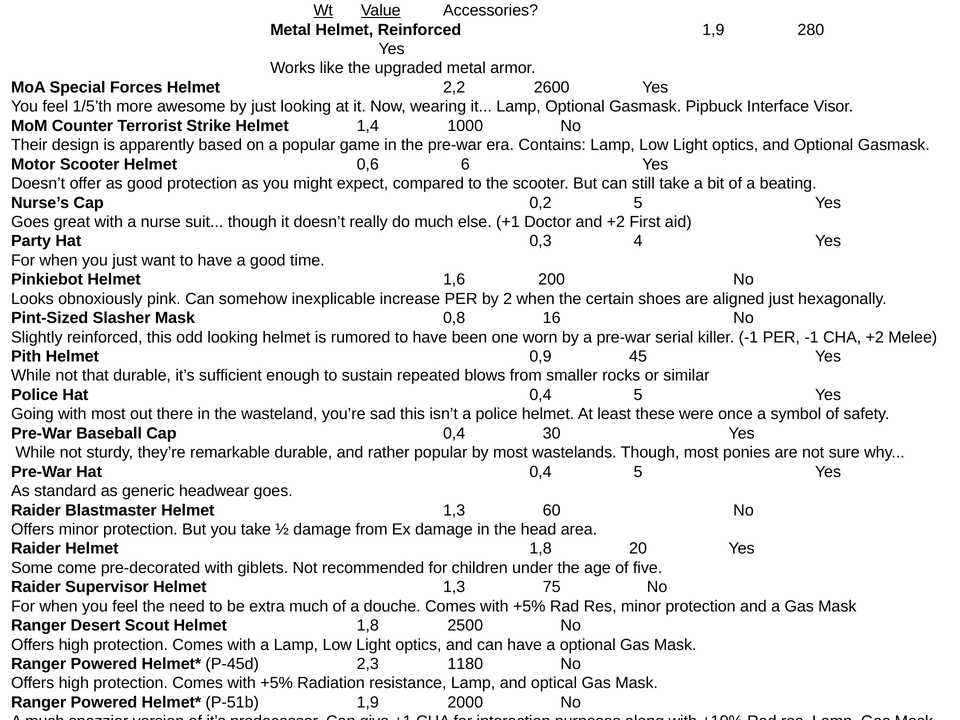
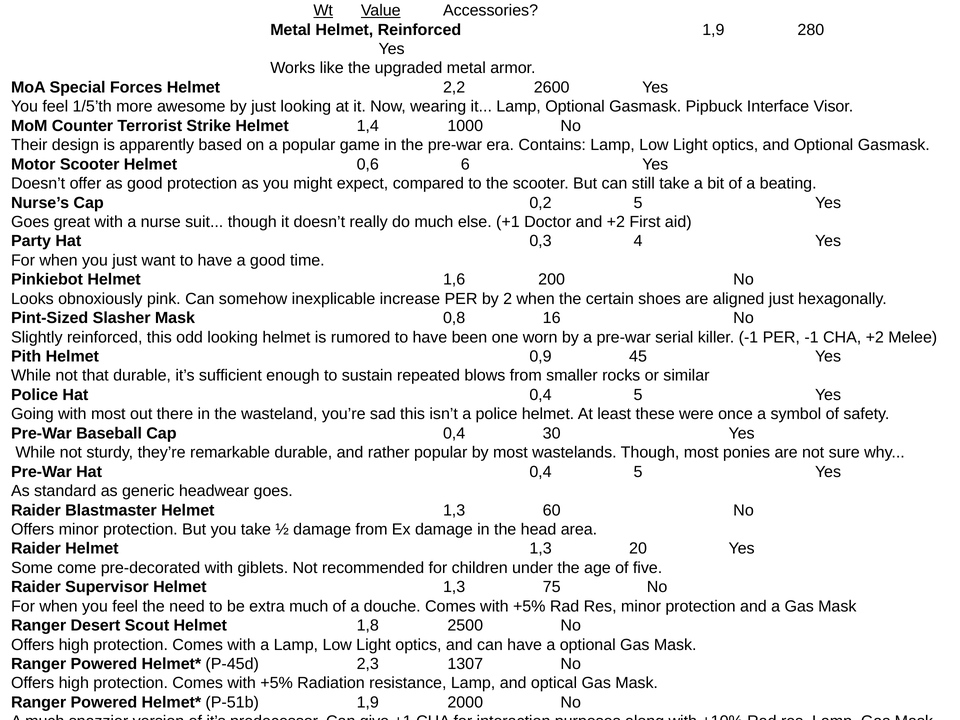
Raider Helmet 1,8: 1,8 -> 1,3
1180: 1180 -> 1307
